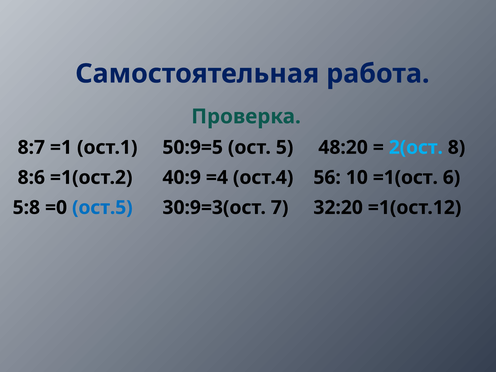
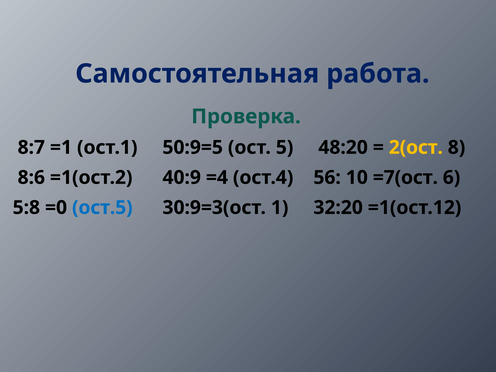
2(ост colour: light blue -> yellow
=1(ост: =1(ост -> =7(ост
7: 7 -> 1
